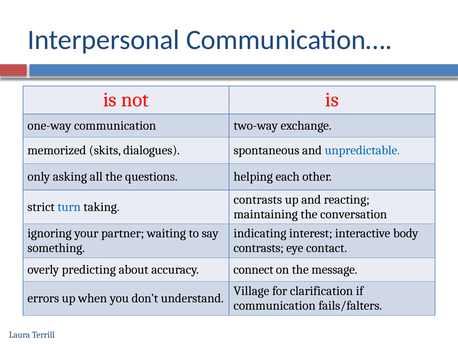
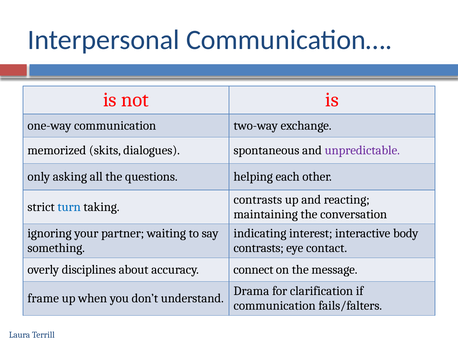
unpredictable colour: blue -> purple
predicting: predicting -> disciplines
Village: Village -> Drama
errors: errors -> frame
